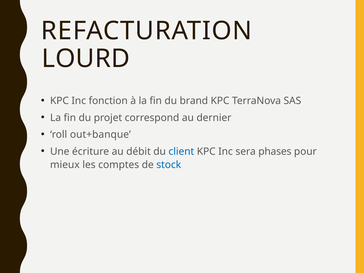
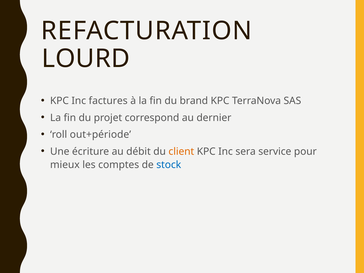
fonction: fonction -> factures
out+banque: out+banque -> out+période
client colour: blue -> orange
phases: phases -> service
